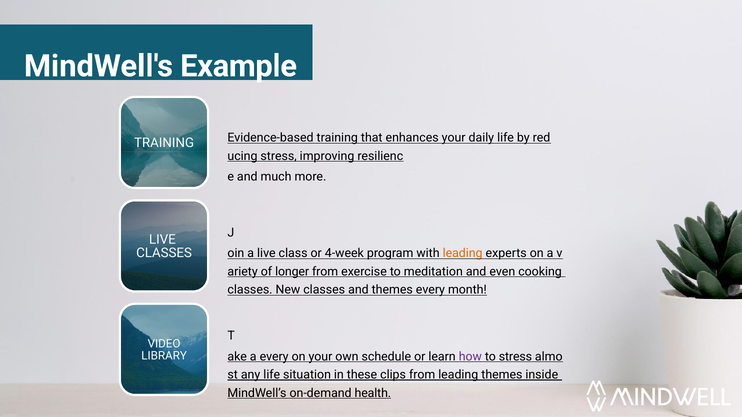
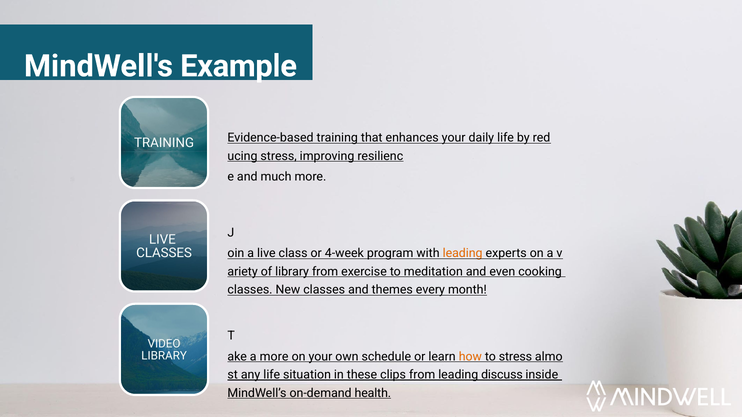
longer: longer -> library
a every: every -> more
how colour: purple -> orange
leading themes: themes -> discuss
